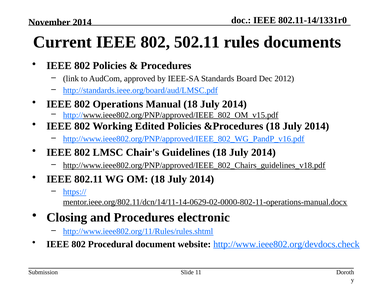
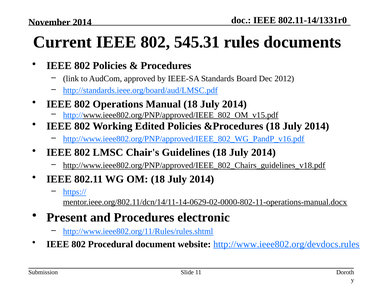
502.11: 502.11 -> 545.31
Closing: Closing -> Present
http://www.ieee802.org/devdocs.check: http://www.ieee802.org/devdocs.check -> http://www.ieee802.org/devdocs.rules
